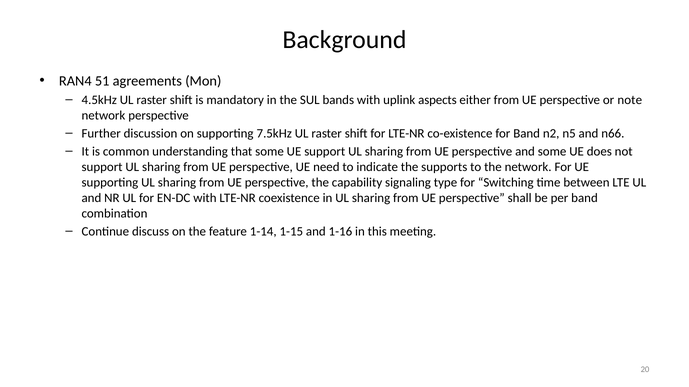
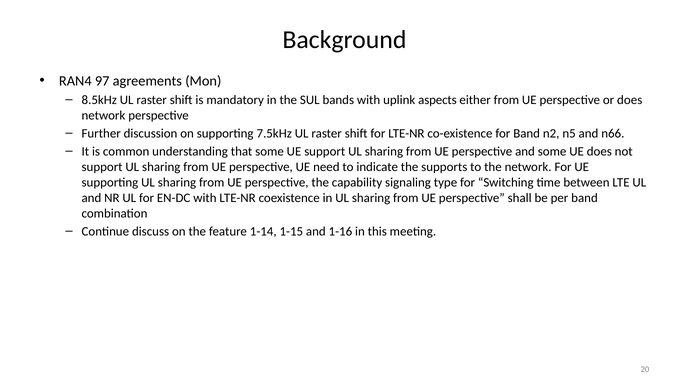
51: 51 -> 97
4.5kHz: 4.5kHz -> 8.5kHz
or note: note -> does
